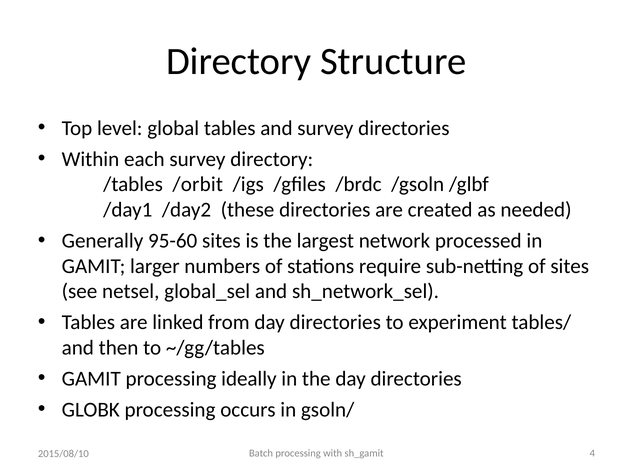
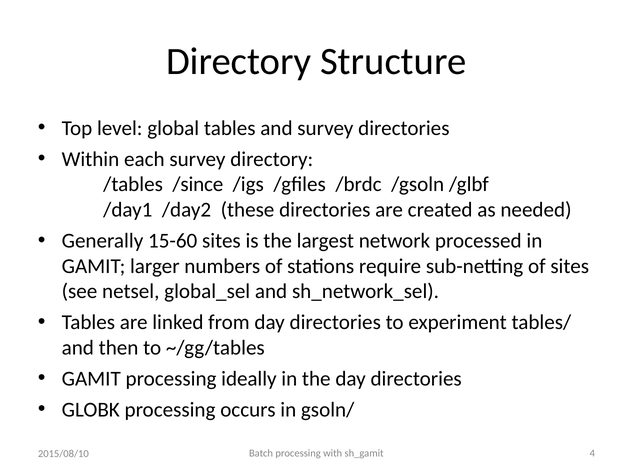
/orbit: /orbit -> /since
95-60: 95-60 -> 15-60
